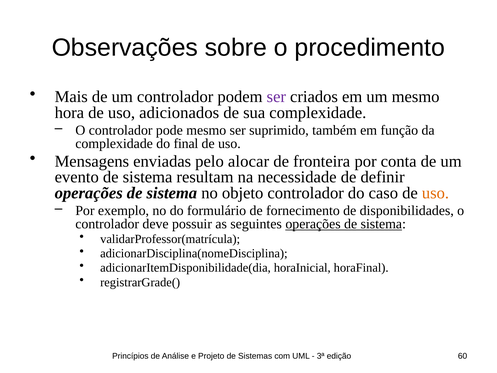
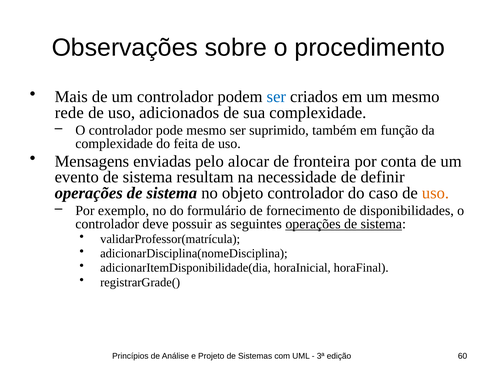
ser at (276, 97) colour: purple -> blue
hora: hora -> rede
final: final -> feita
